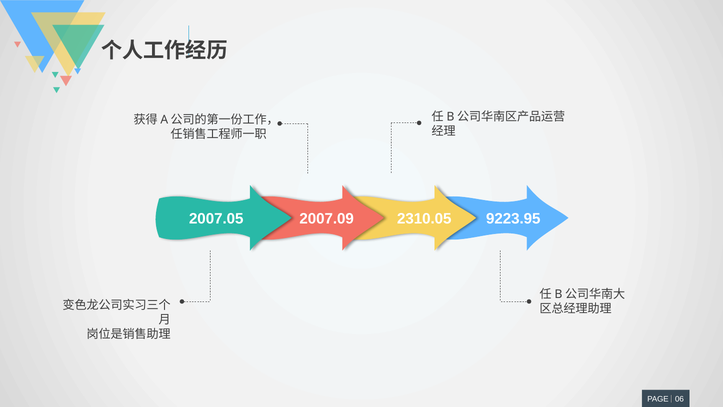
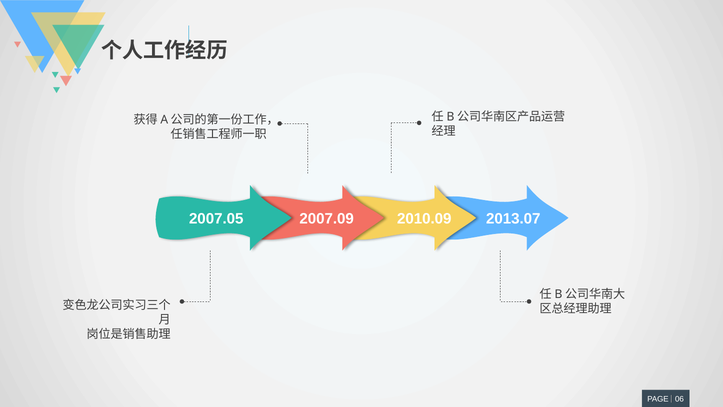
9223.95: 9223.95 -> 2013.07
2310.05: 2310.05 -> 2010.09
